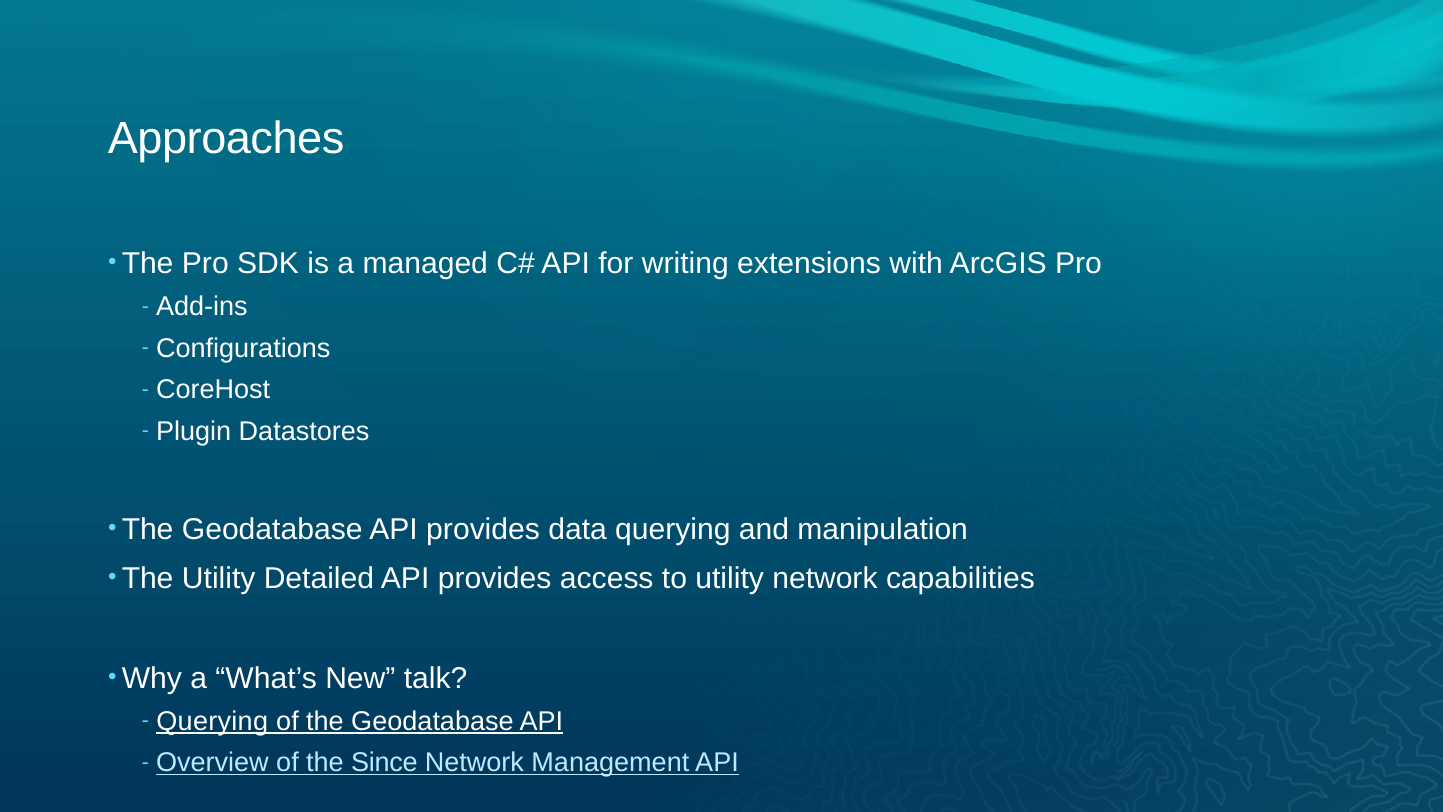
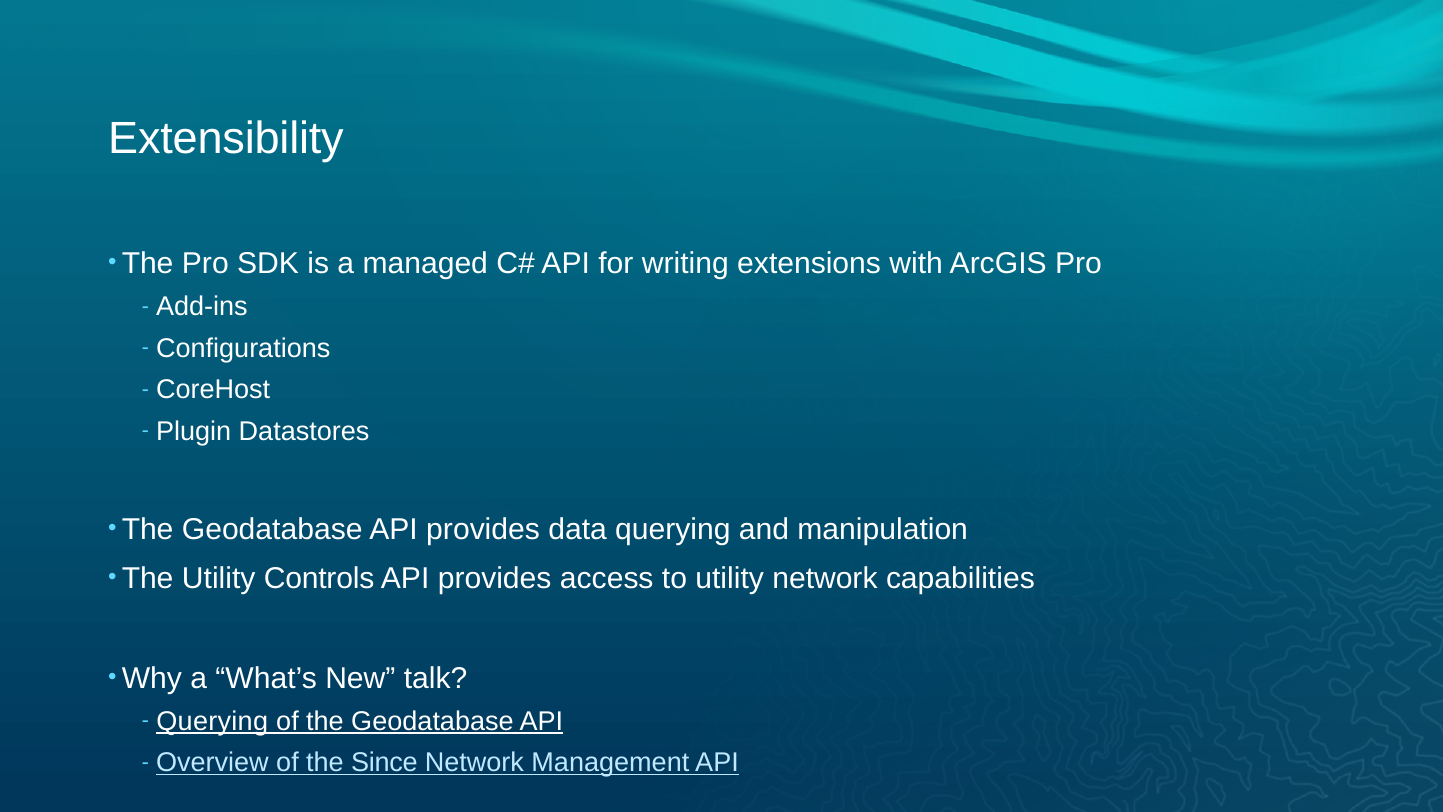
Approaches: Approaches -> Extensibility
Detailed: Detailed -> Controls
